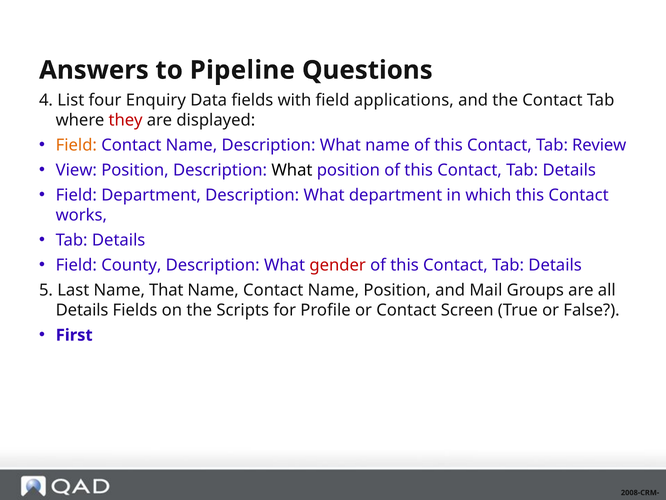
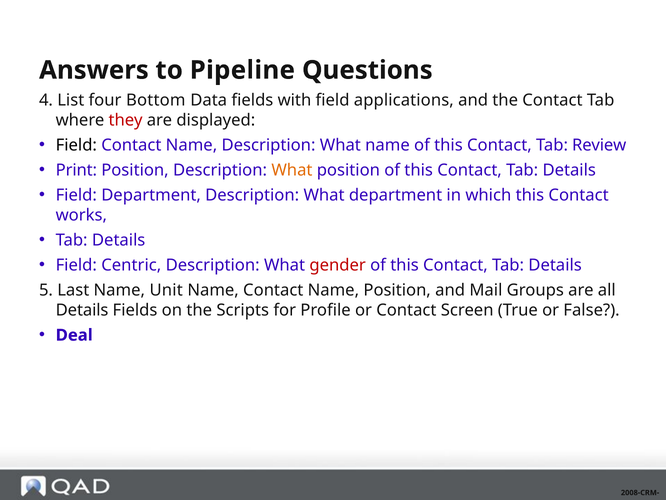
Enquiry: Enquiry -> Bottom
Field at (76, 145) colour: orange -> black
View: View -> Print
What at (292, 170) colour: black -> orange
County: County -> Centric
That: That -> Unit
First: First -> Deal
